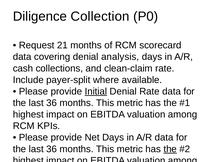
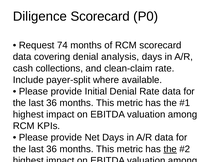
Diligence Collection: Collection -> Scorecard
21: 21 -> 74
Initial underline: present -> none
